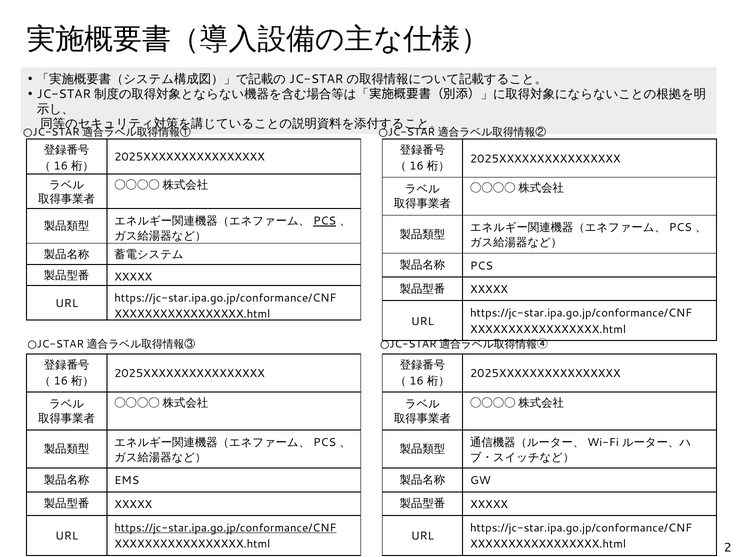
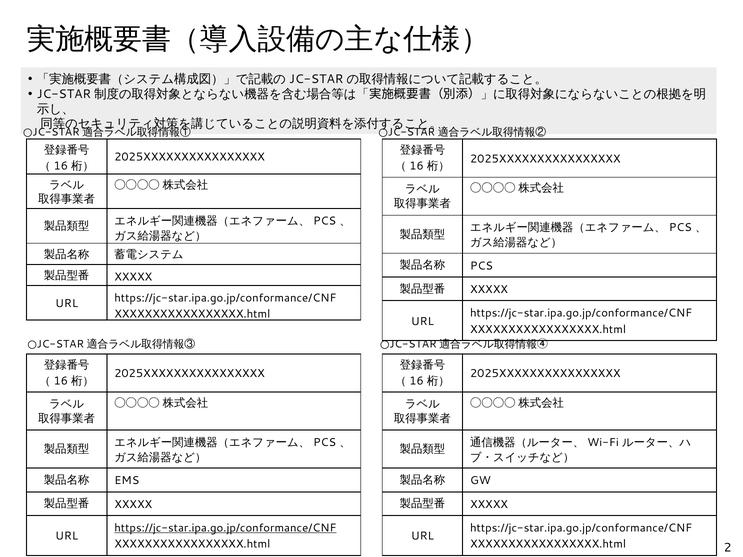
PCS at (325, 221) underline: present -> none
